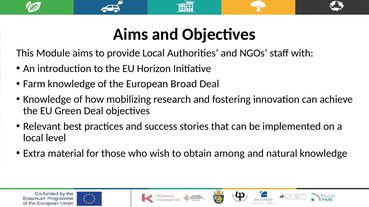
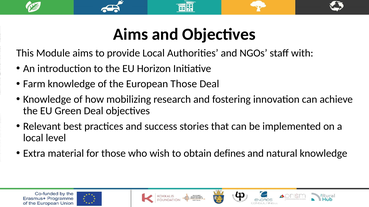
European Broad: Broad -> Those
among: among -> defines
